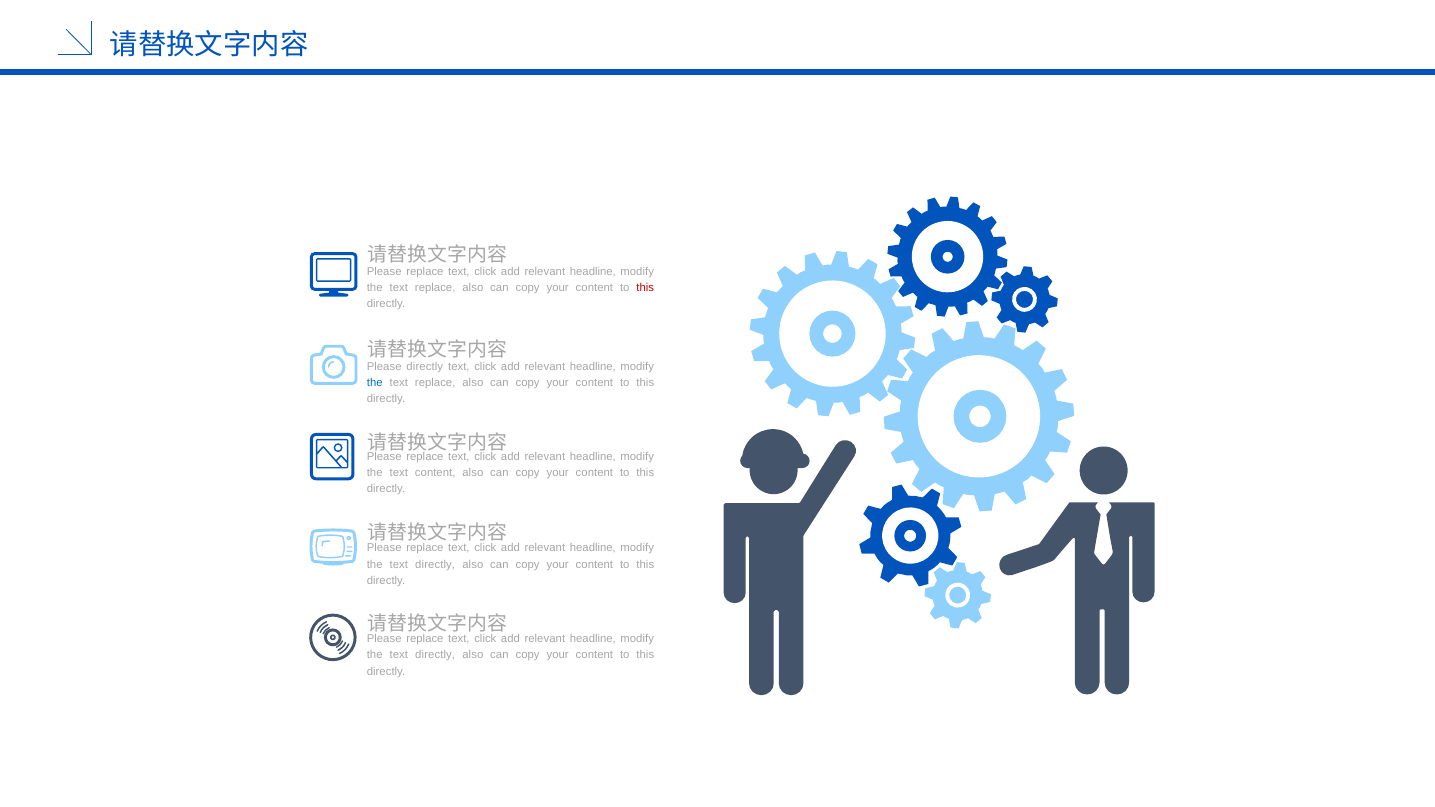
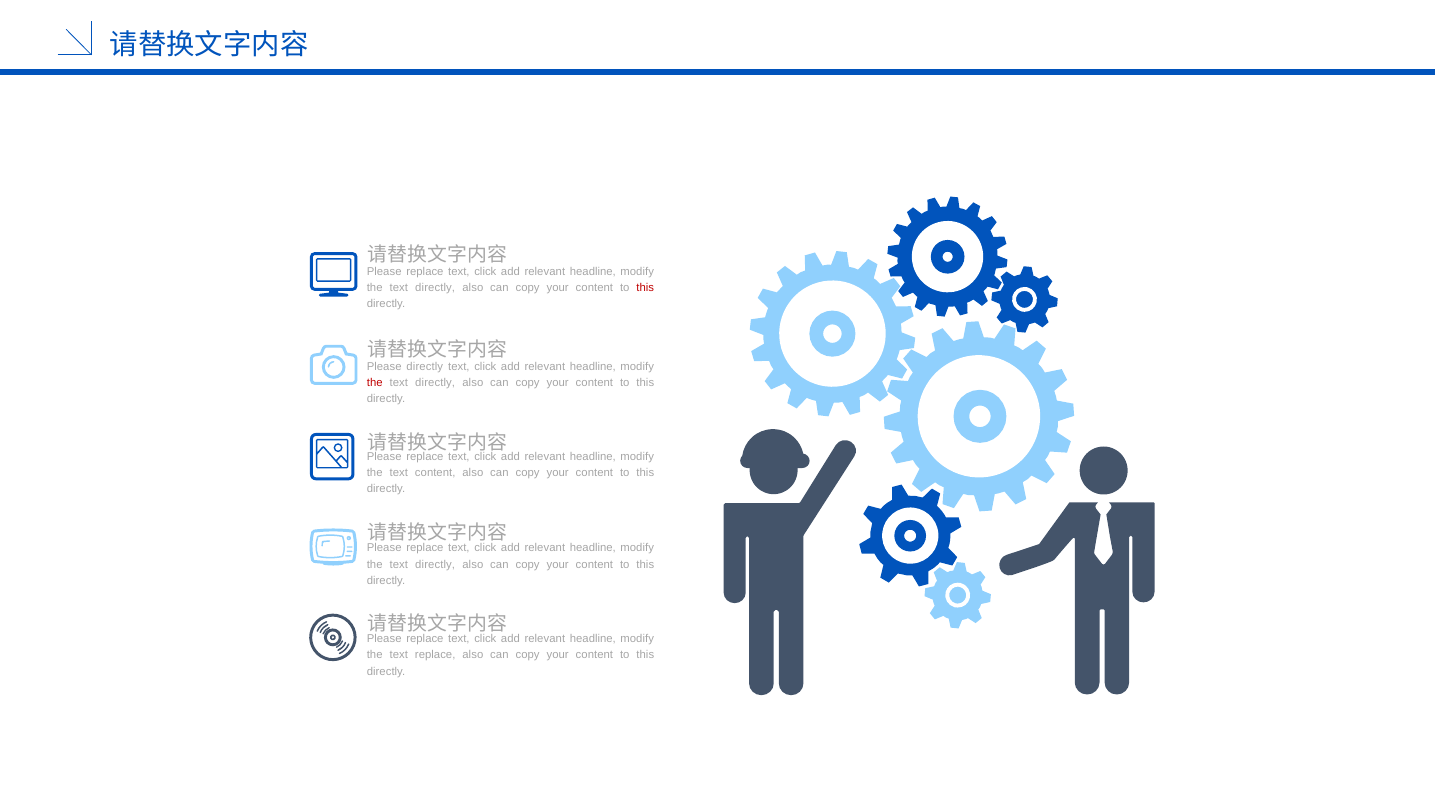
replace at (435, 288): replace -> directly
the at (375, 383) colour: blue -> red
replace at (435, 383): replace -> directly
directly at (435, 655): directly -> replace
